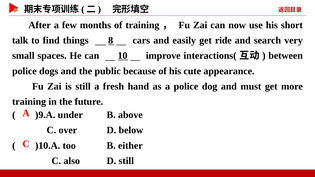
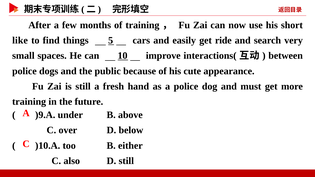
talk: talk -> like
8: 8 -> 5
